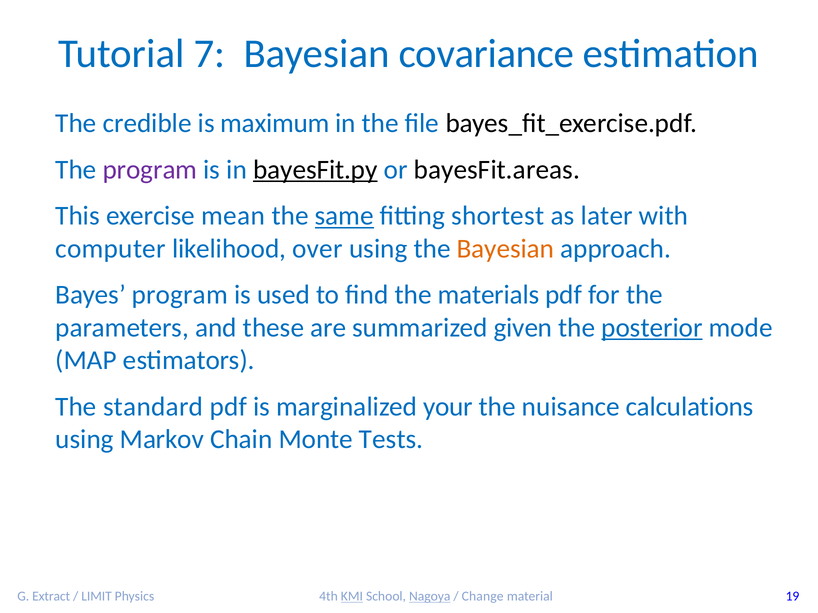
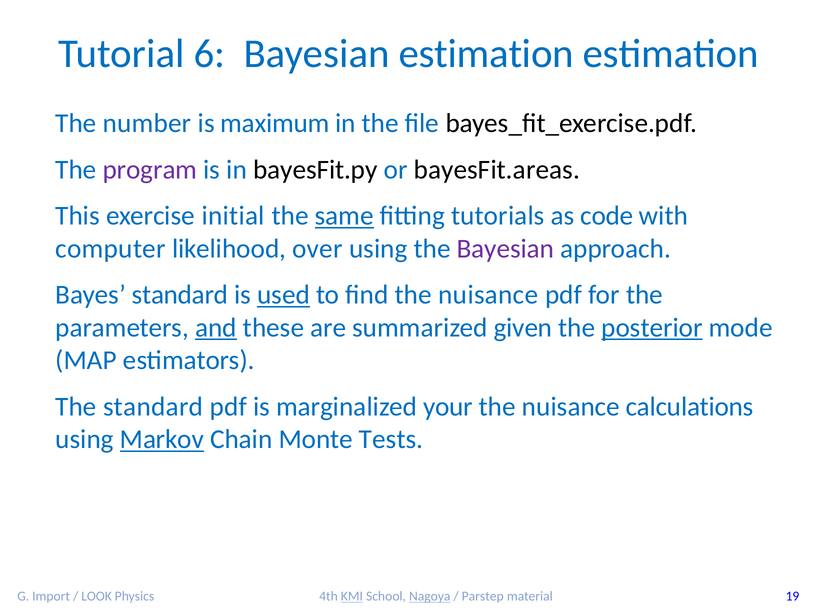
7: 7 -> 6
Bayesian covariance: covariance -> estimation
credible: credible -> number
bayesFit.py underline: present -> none
mean: mean -> initial
shortest: shortest -> tutorials
later: later -> code
Bayesian at (505, 249) colour: orange -> purple
Bayes program: program -> standard
used underline: none -> present
find the materials: materials -> nuisance
and underline: none -> present
Markov underline: none -> present
Extract: Extract -> Import
LIMIT: LIMIT -> LOOK
Change: Change -> Parstep
